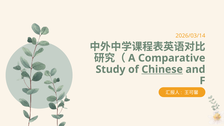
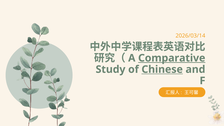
Comparative underline: none -> present
